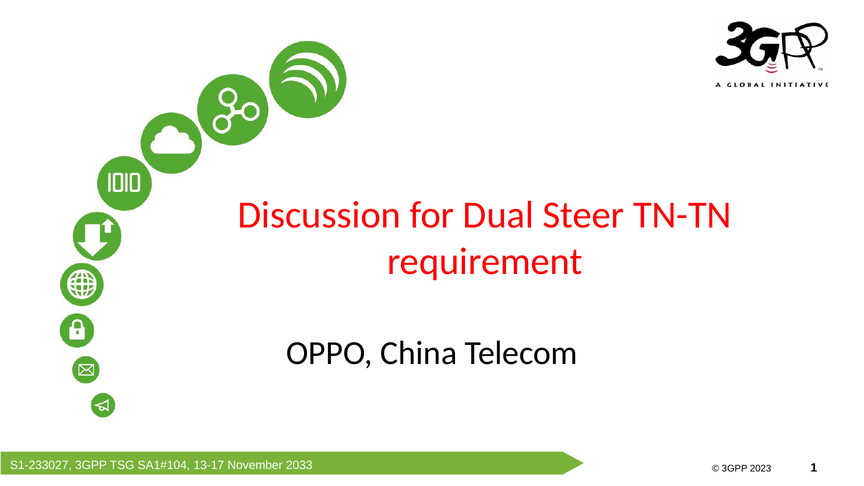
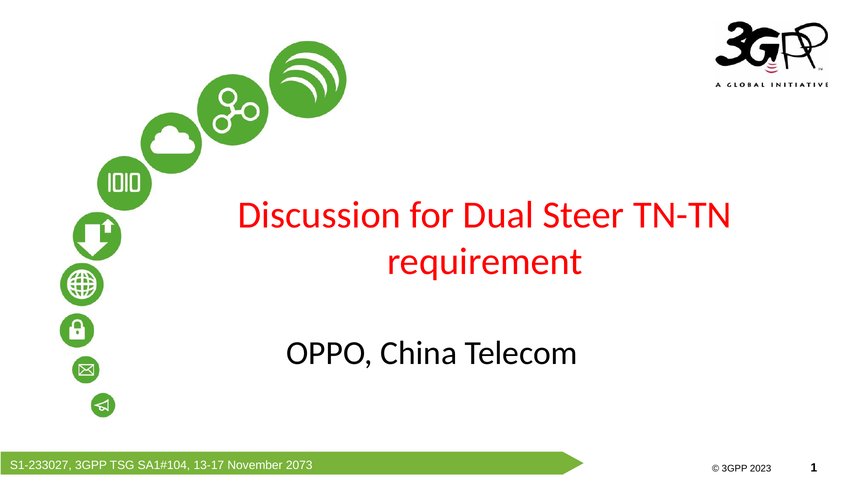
2033: 2033 -> 2073
